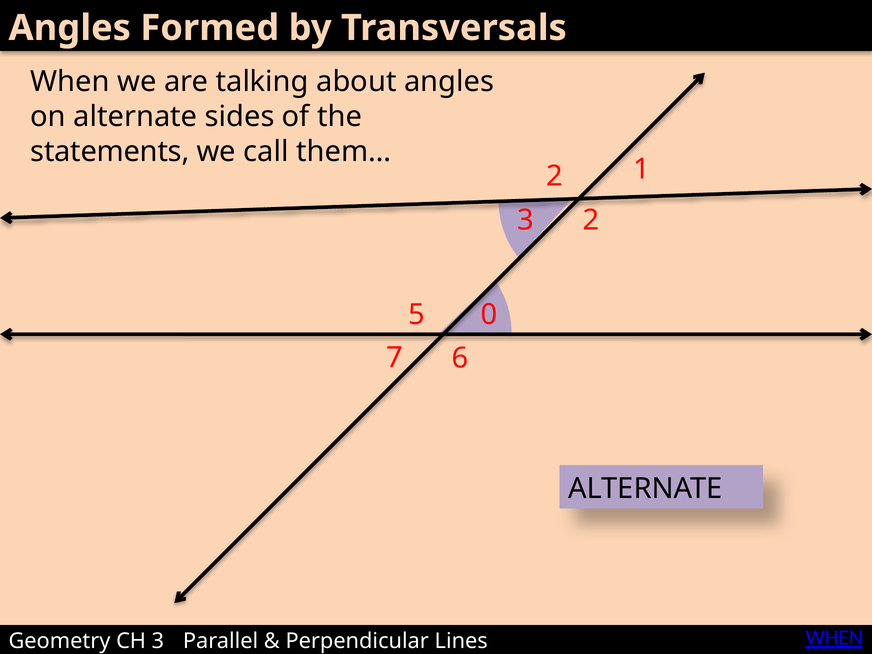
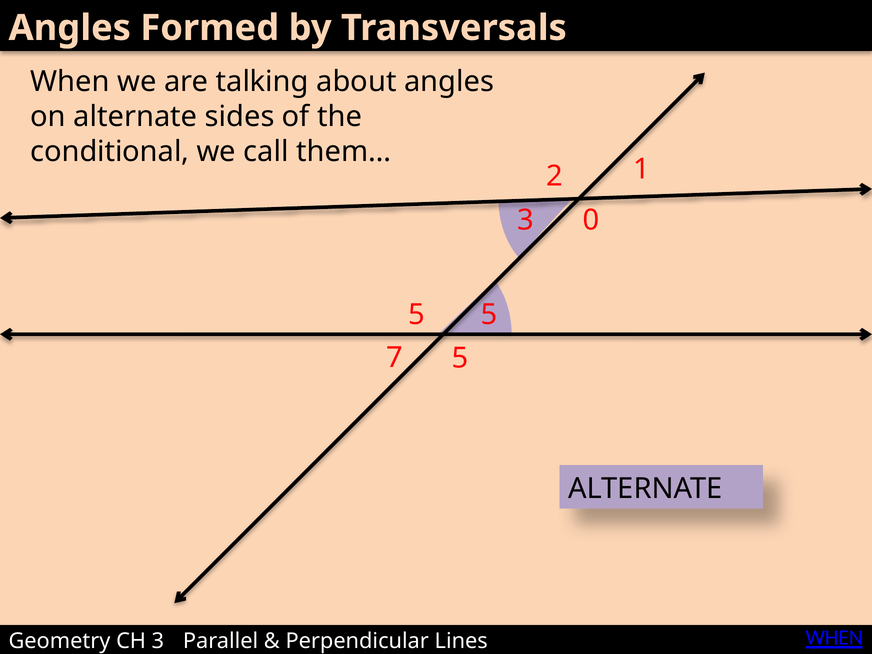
statements: statements -> conditional
3 2: 2 -> 0
5 0: 0 -> 5
7 6: 6 -> 5
